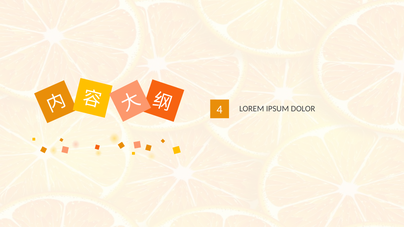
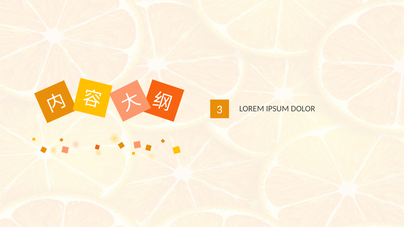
4: 4 -> 3
